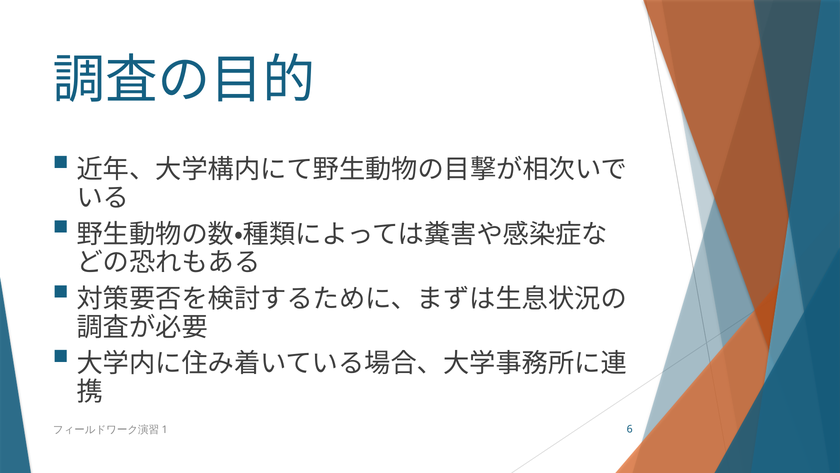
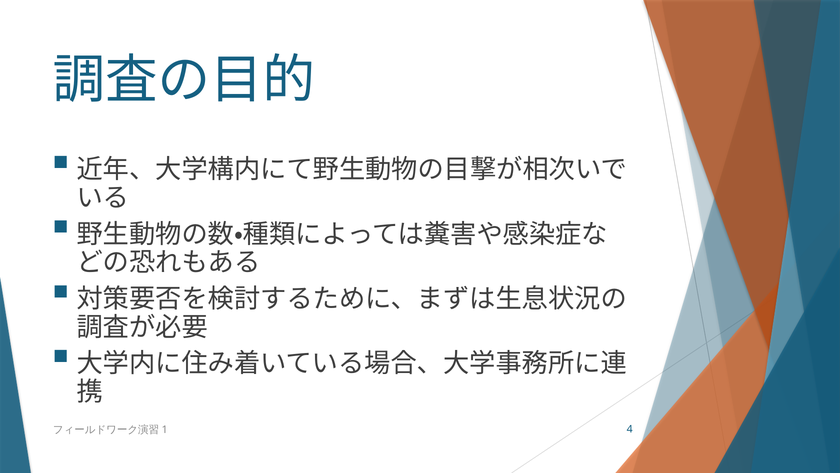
6: 6 -> 4
